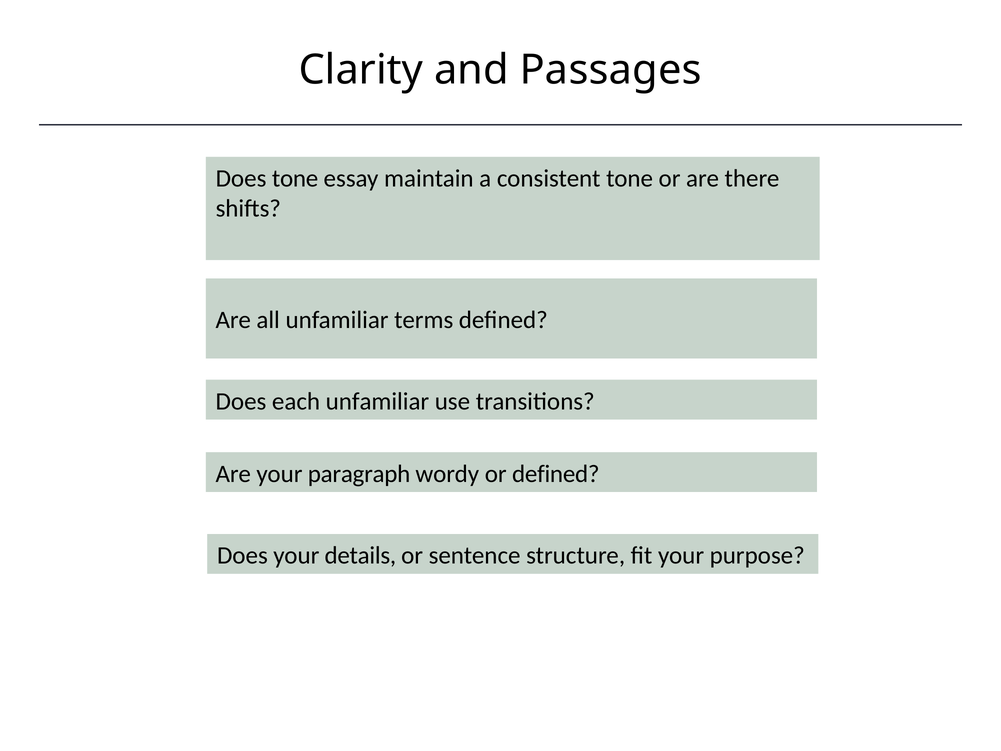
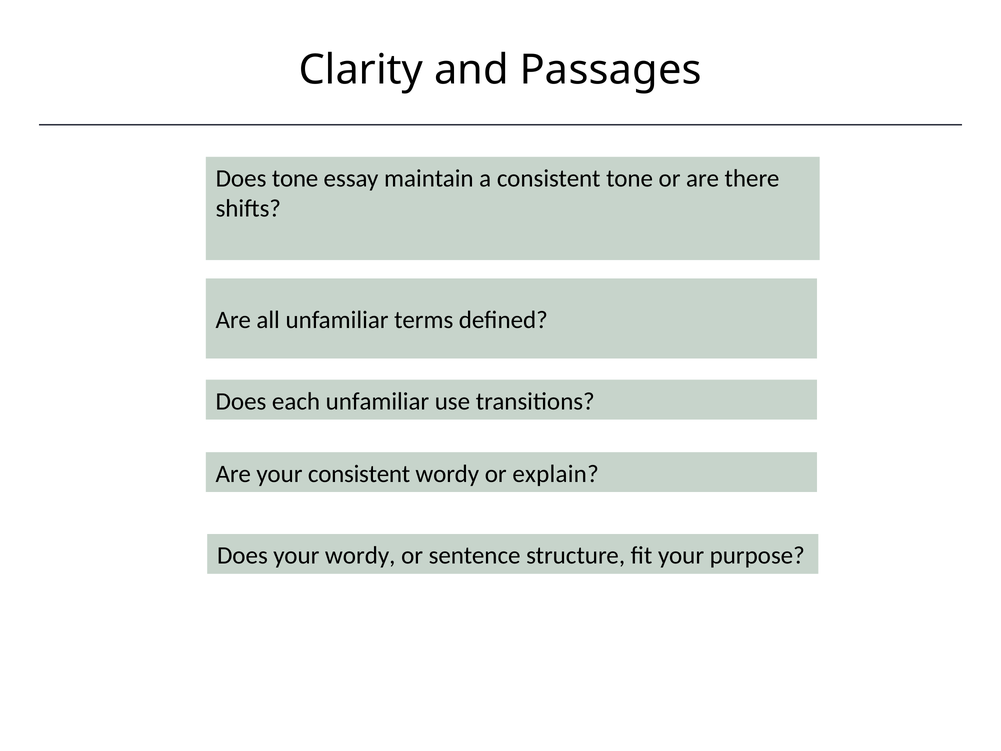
your paragraph: paragraph -> consistent
or defined: defined -> explain
your details: details -> wordy
